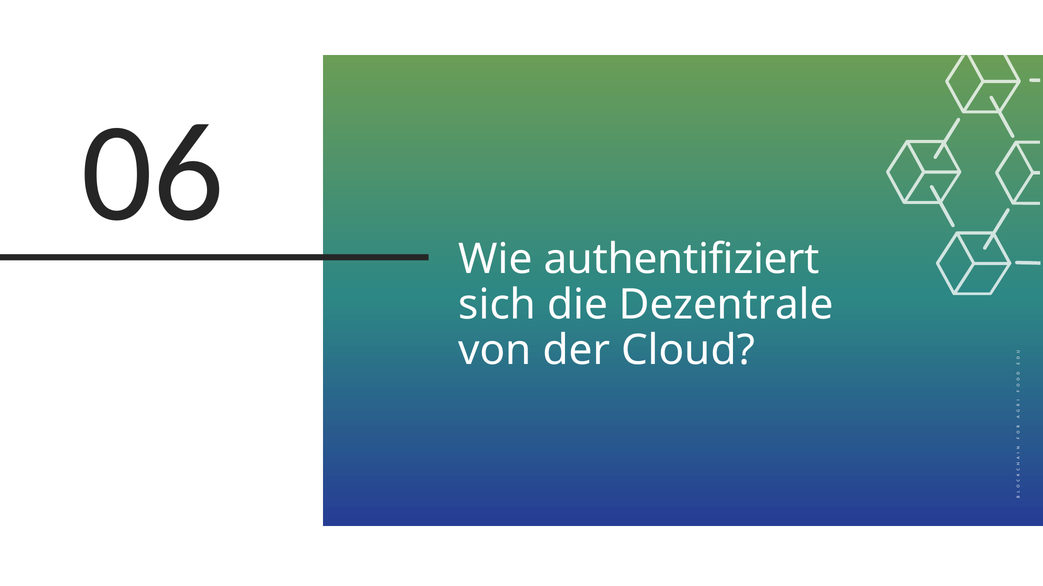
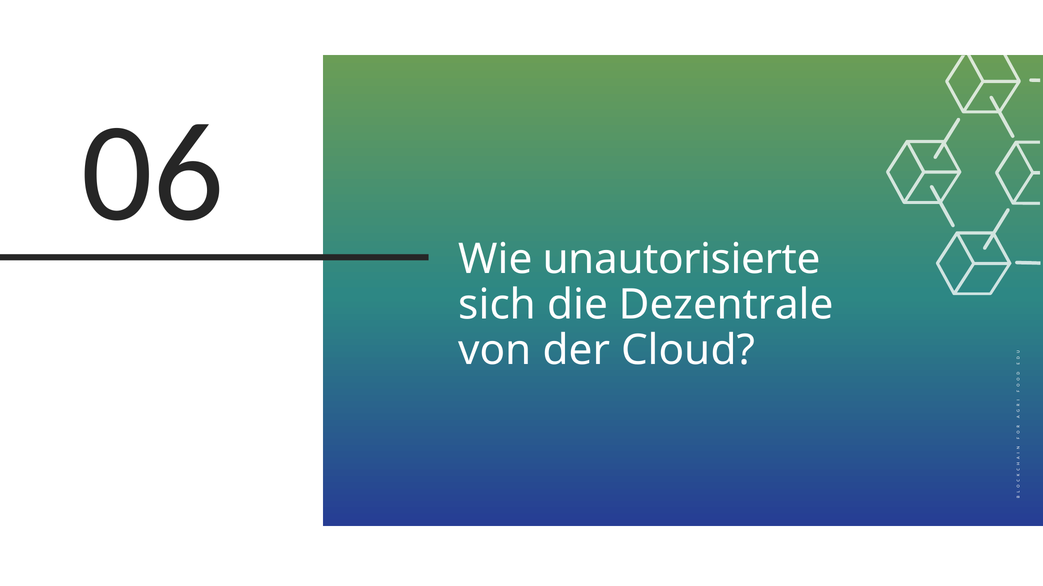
authentifiziert: authentifiziert -> unautorisierte
